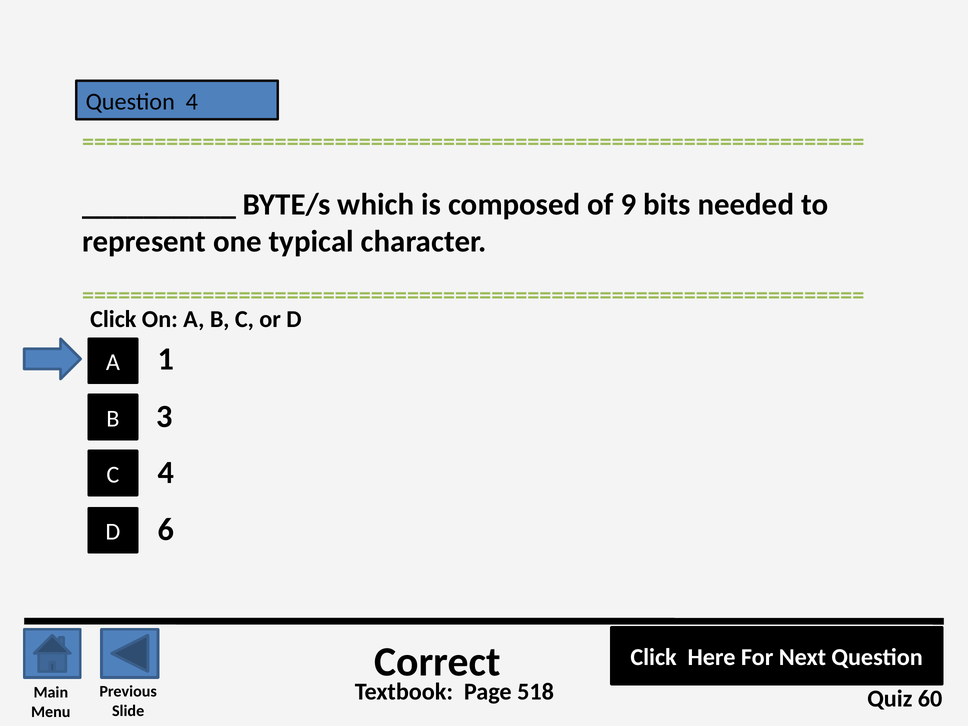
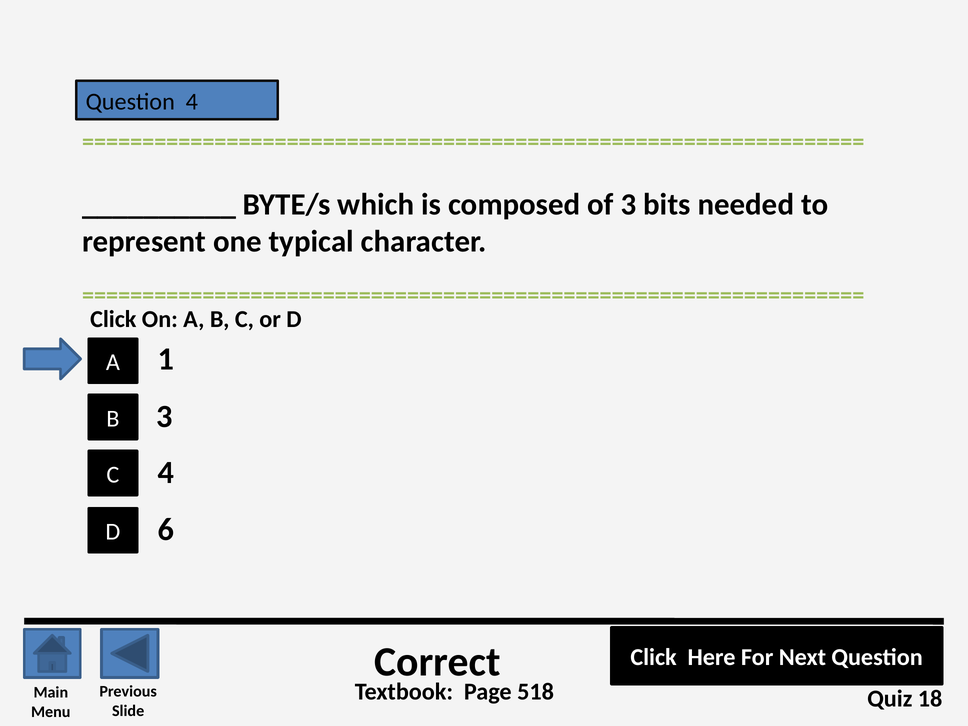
of 9: 9 -> 3
60: 60 -> 18
